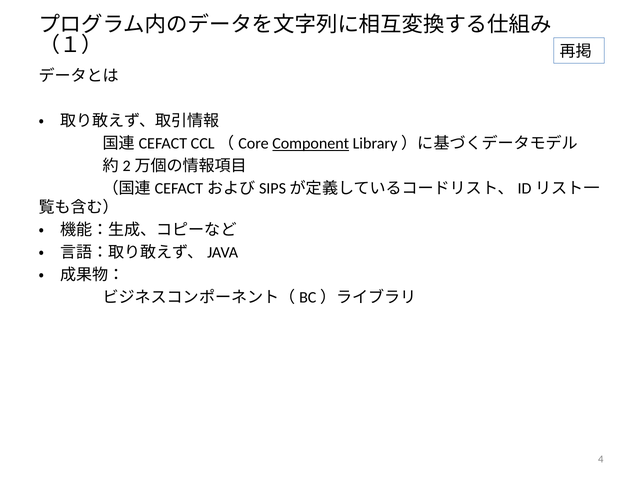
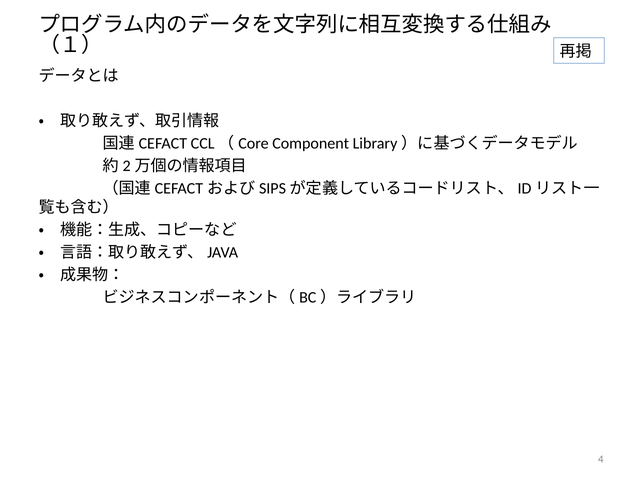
Component underline: present -> none
